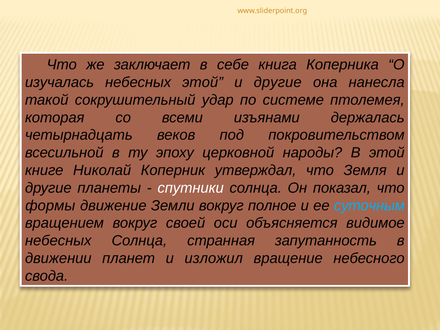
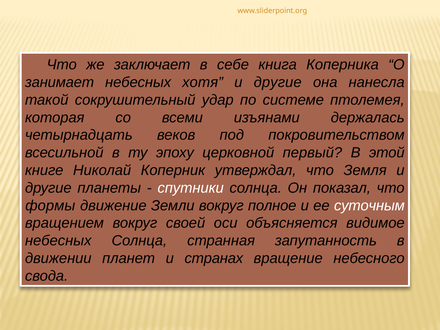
изучалась: изучалась -> занимает
небесных этой: этой -> хотя
народы: народы -> первый
суточным colour: light blue -> white
изложил: изложил -> странах
